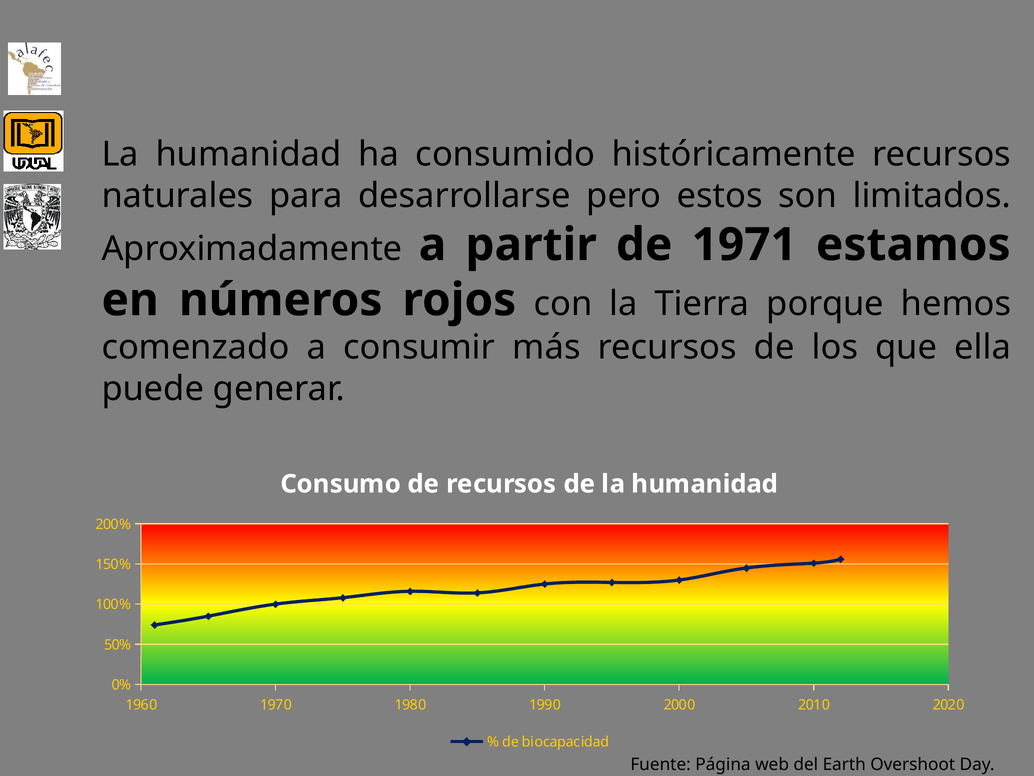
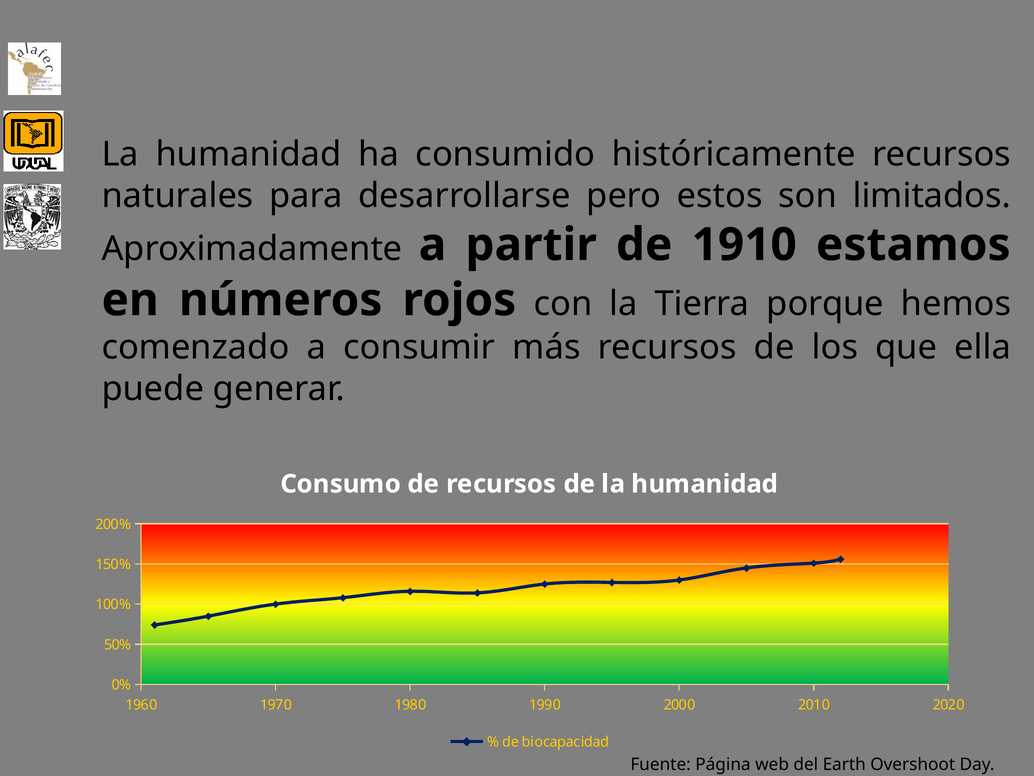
1971: 1971 -> 1910
